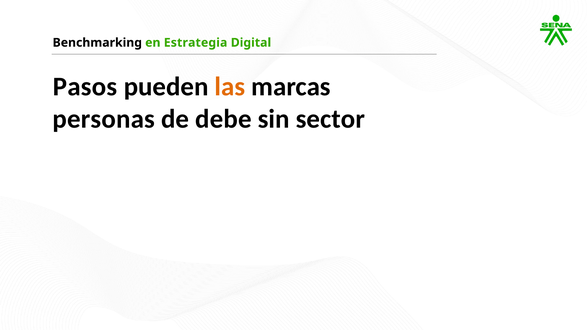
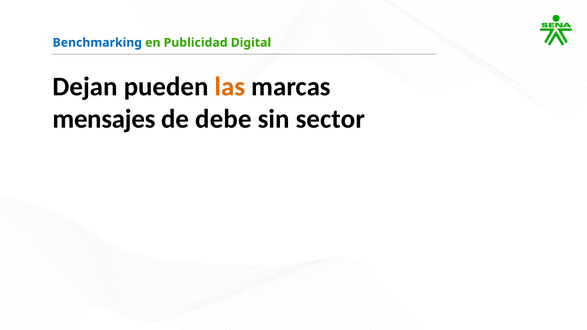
Benchmarking colour: black -> blue
Estrategia: Estrategia -> Publicidad
Pasos: Pasos -> Dejan
personas: personas -> mensajes
